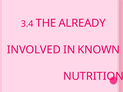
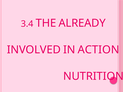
KNOWN: KNOWN -> ACTION
